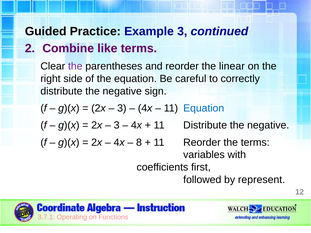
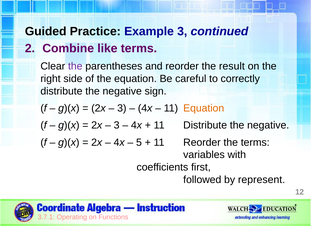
linear: linear -> result
Equation at (204, 108) colour: blue -> orange
8: 8 -> 5
